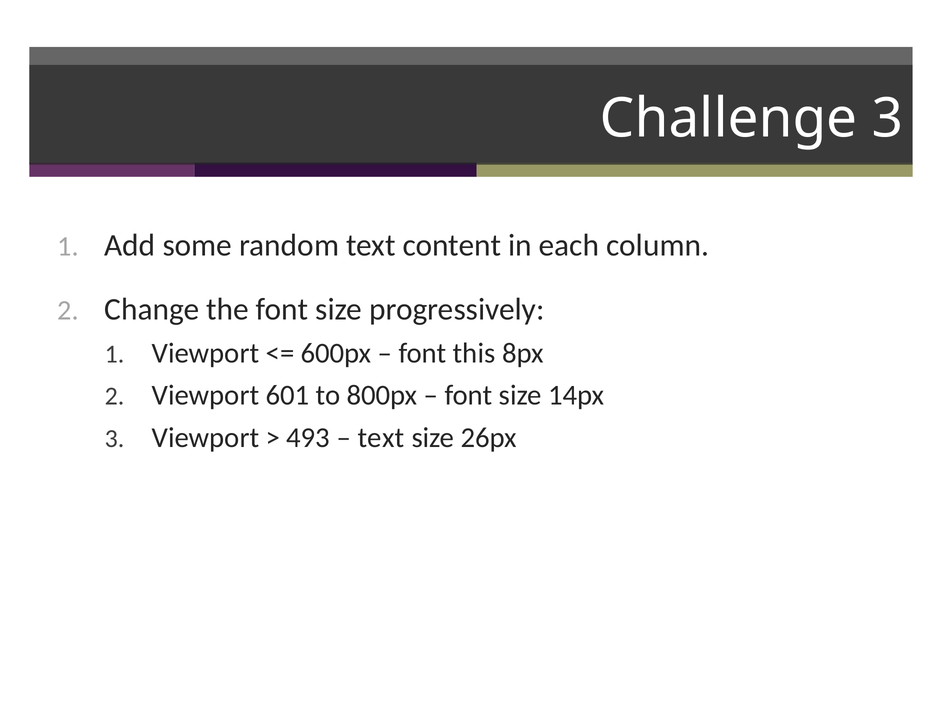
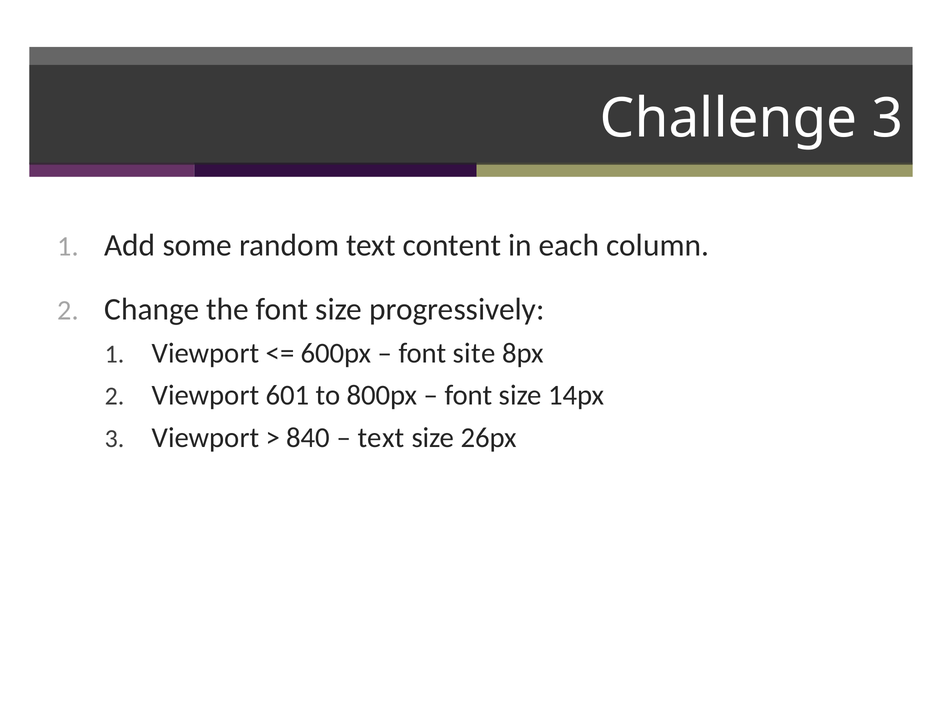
this: this -> site
493: 493 -> 840
